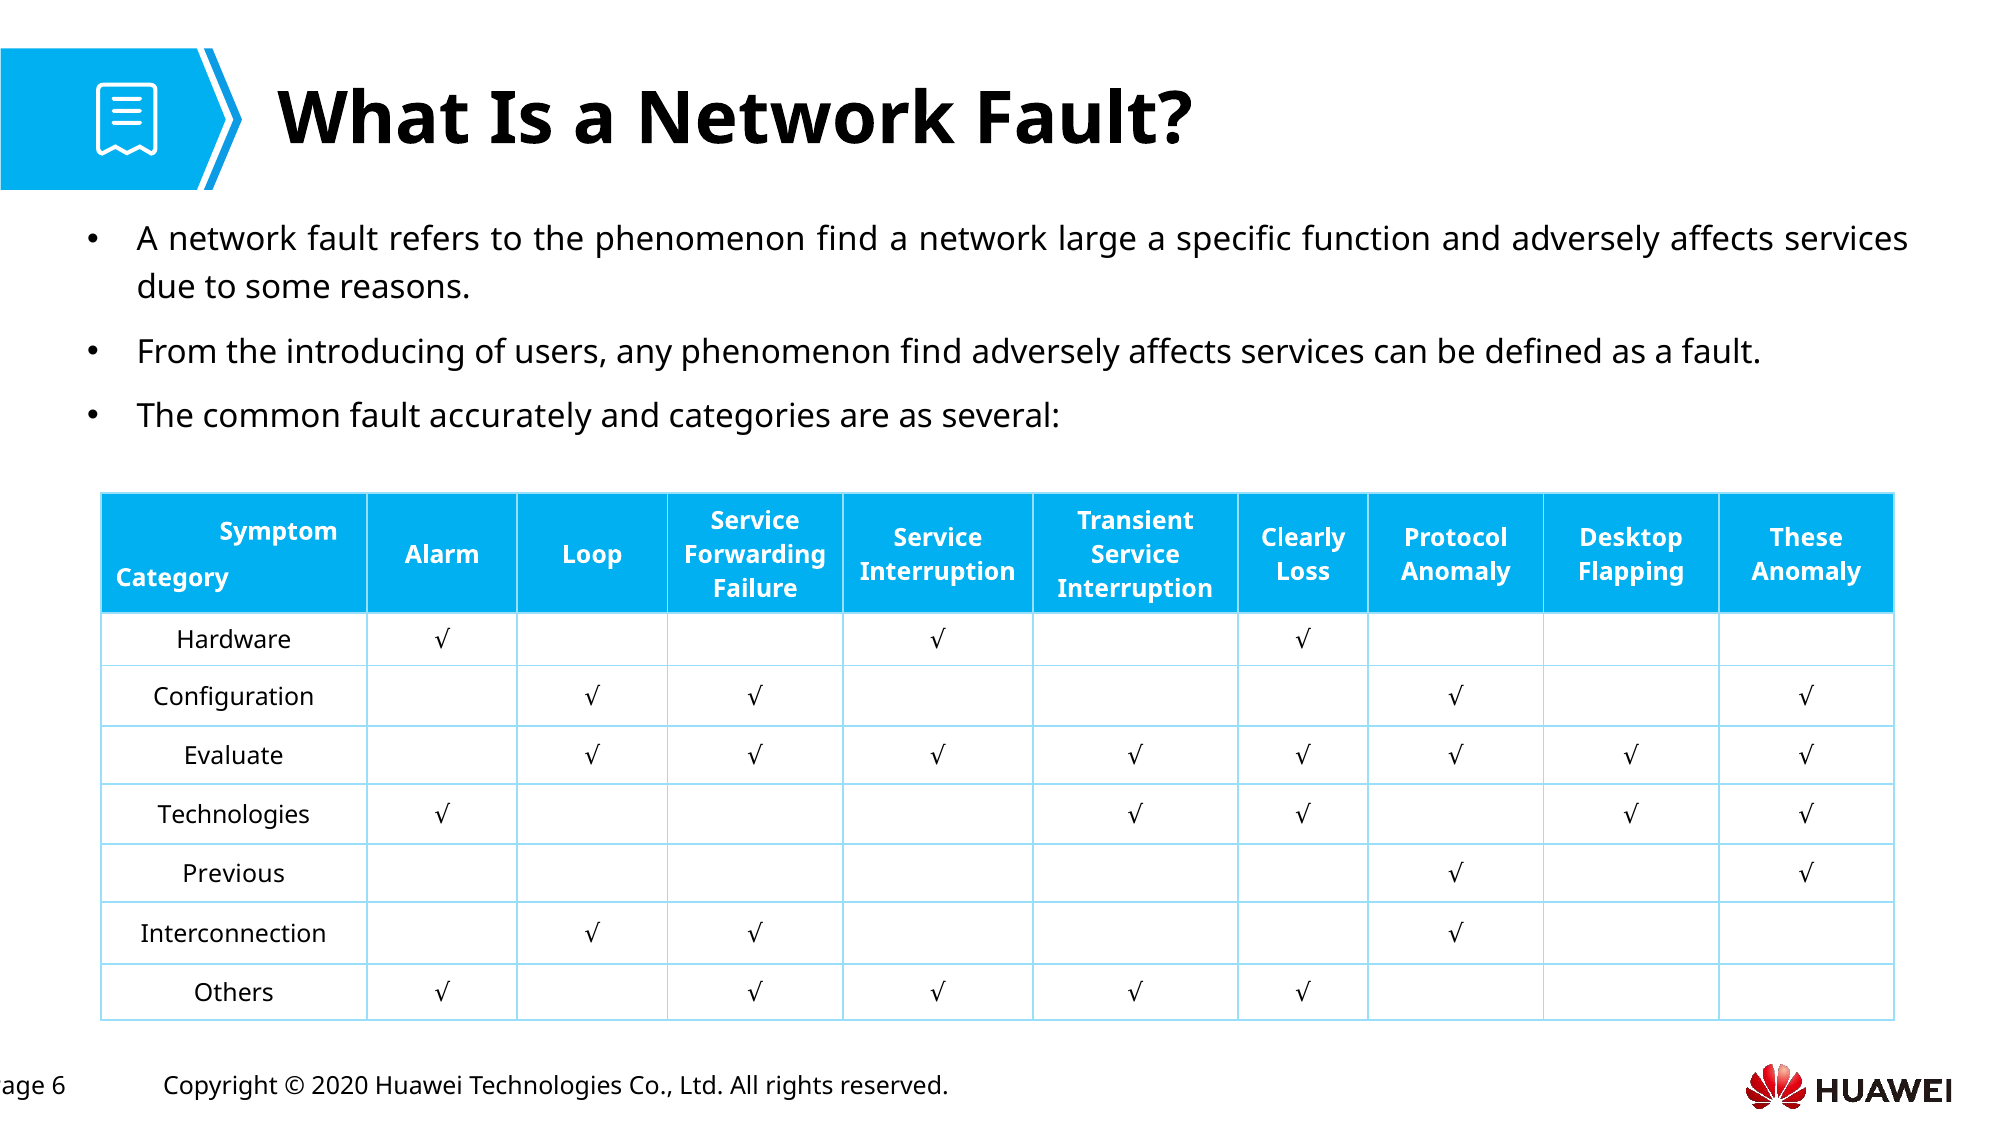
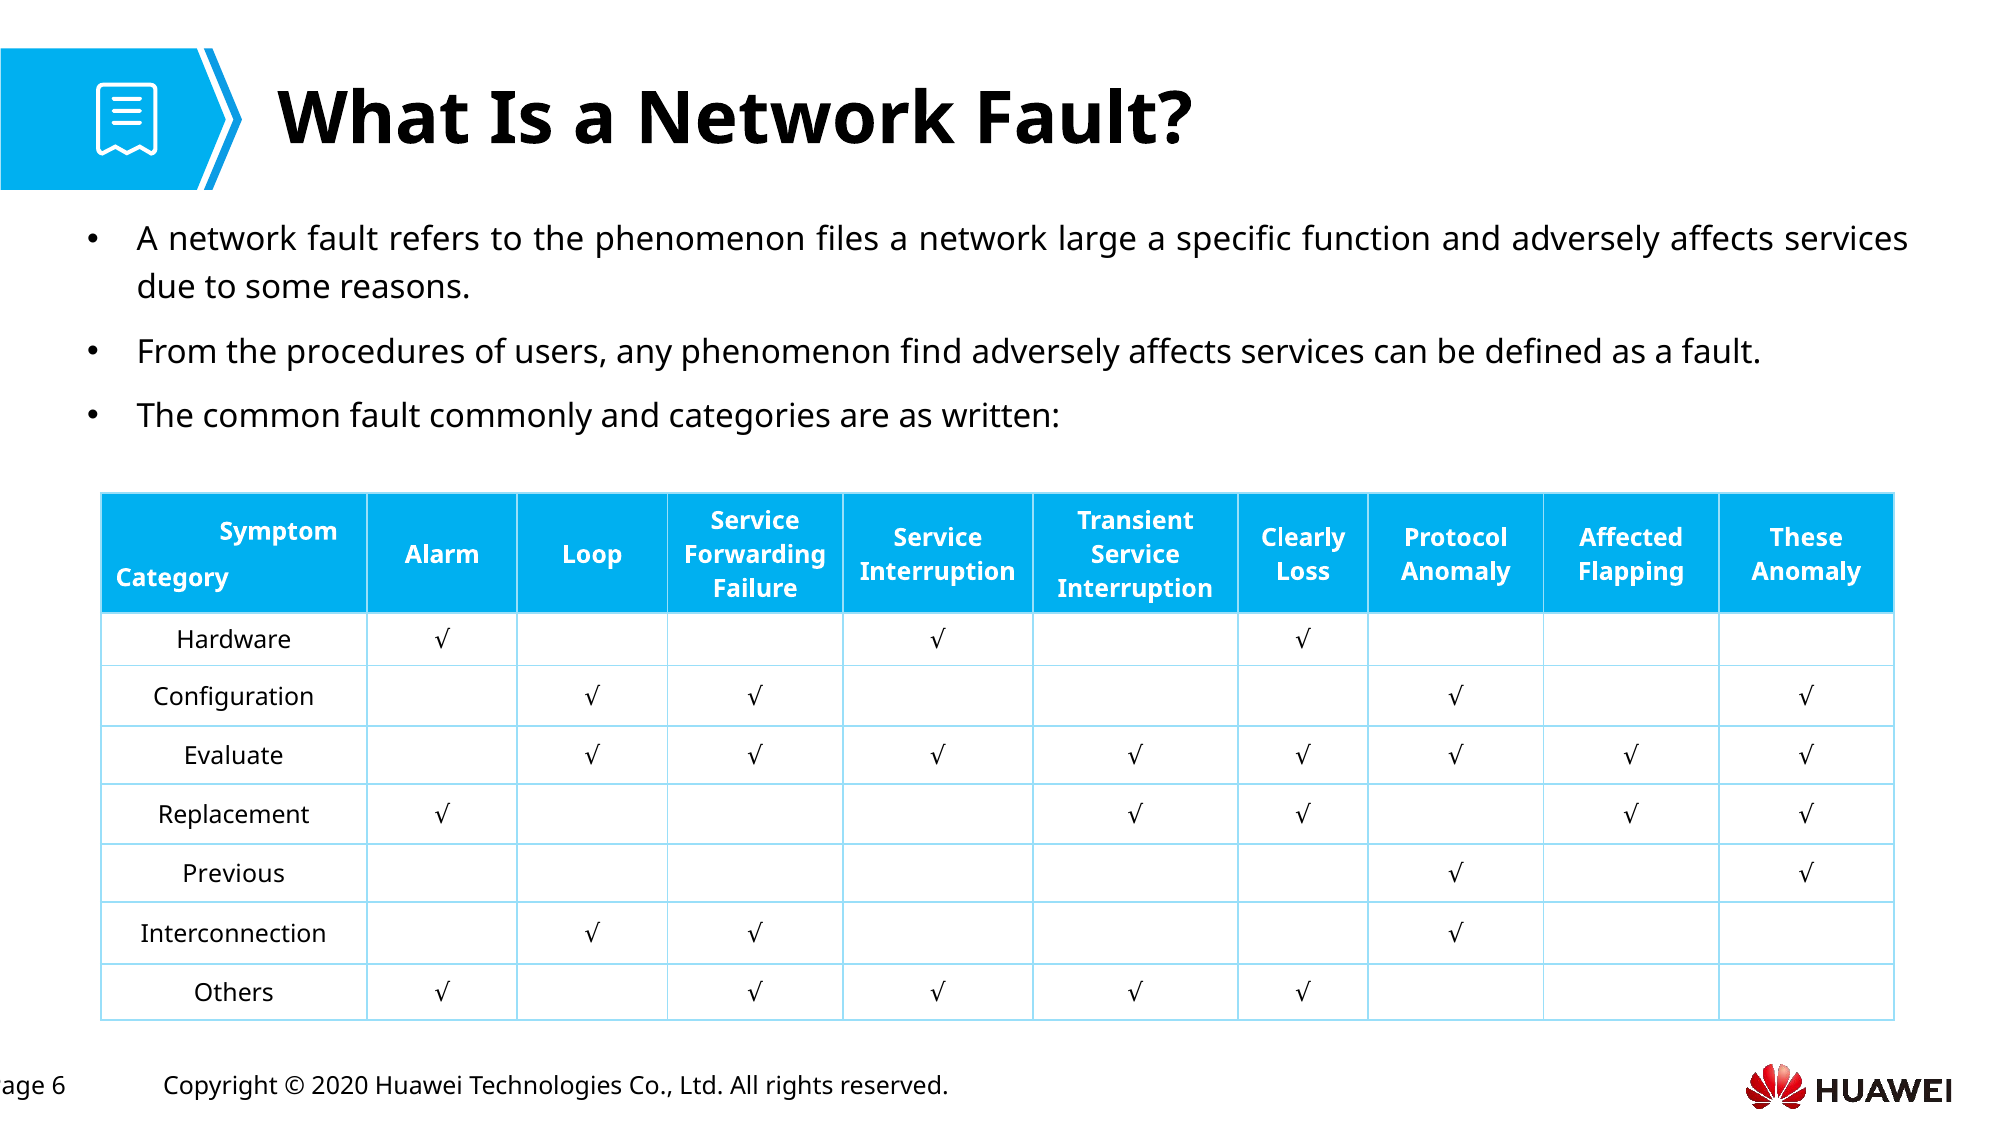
the phenomenon find: find -> files
introducing: introducing -> procedures
accurately: accurately -> commonly
several: several -> written
Desktop: Desktop -> Affected
Technologies at (234, 815): Technologies -> Replacement
